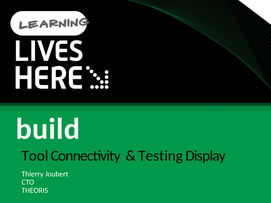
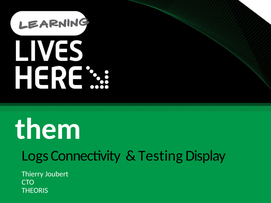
build: build -> them
Tool: Tool -> Logs
